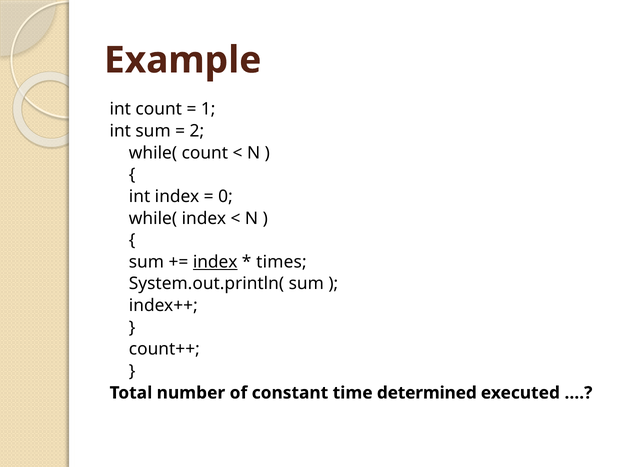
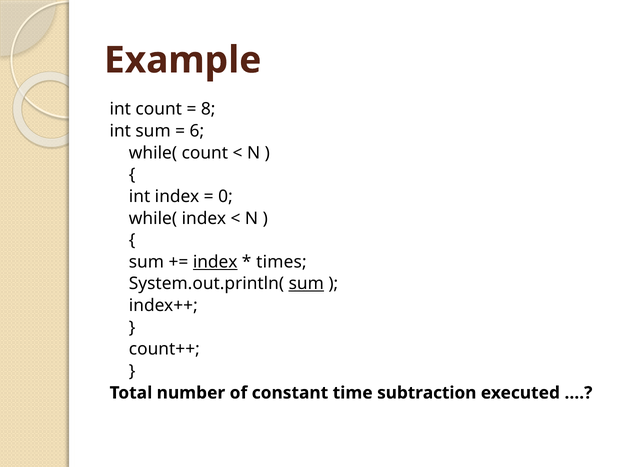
1: 1 -> 8
2: 2 -> 6
sum at (306, 284) underline: none -> present
determined: determined -> subtraction
